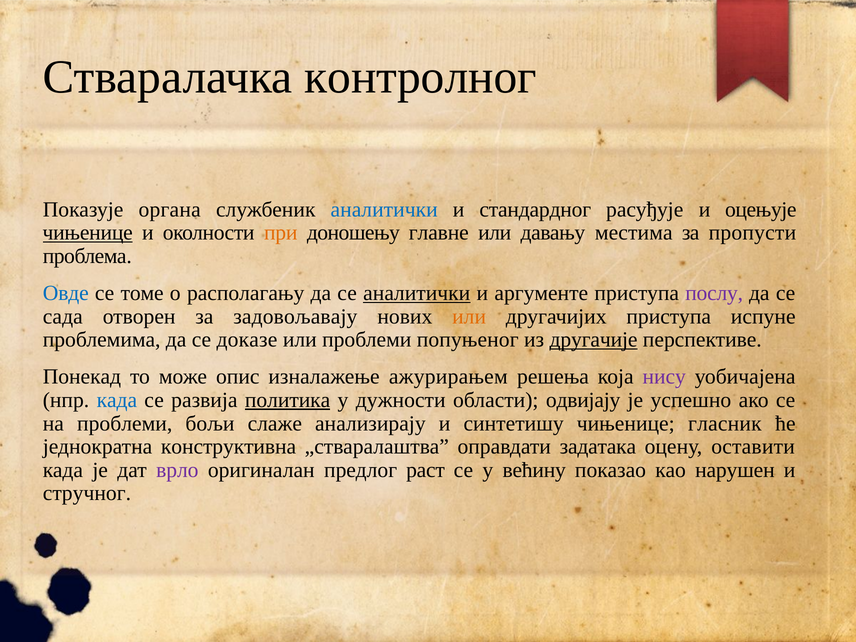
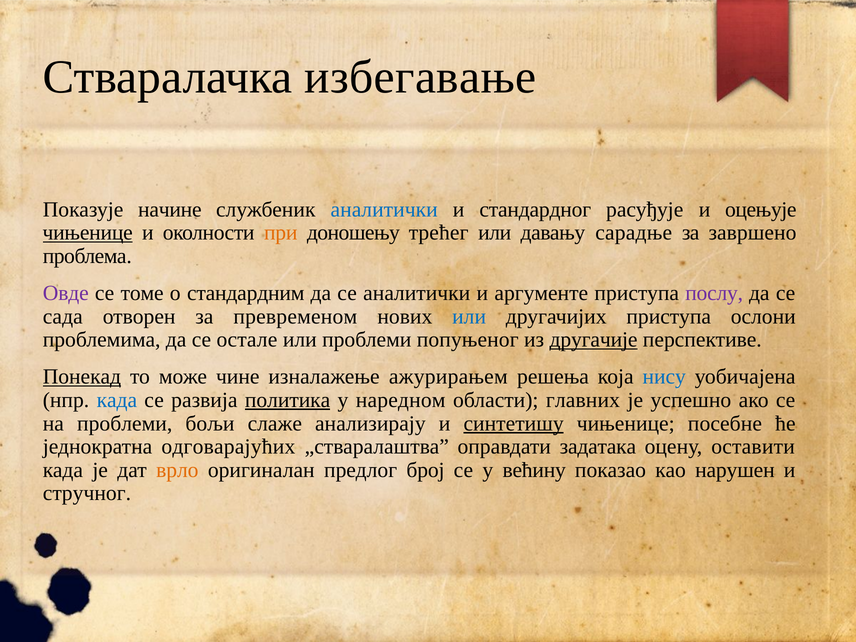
контролног: контролног -> избегавање
органа: органа -> начине
главне: главне -> трећег
местима: местима -> сарадње
пропусти: пропусти -> завршено
Овде colour: blue -> purple
располагању: располагању -> стандардним
аналитички at (417, 293) underline: present -> none
задовољавају: задовољавају -> превременом
или at (469, 316) colour: orange -> blue
испуне: испуне -> ослони
доказе: доказе -> остале
Понекад underline: none -> present
опис: опис -> чине
нису colour: purple -> blue
дужности: дужности -> наредном
одвијају: одвијају -> главних
синтетишу underline: none -> present
гласник: гласник -> посебне
конструктивна: конструктивна -> одговарајућих
врло colour: purple -> orange
раст: раст -> број
